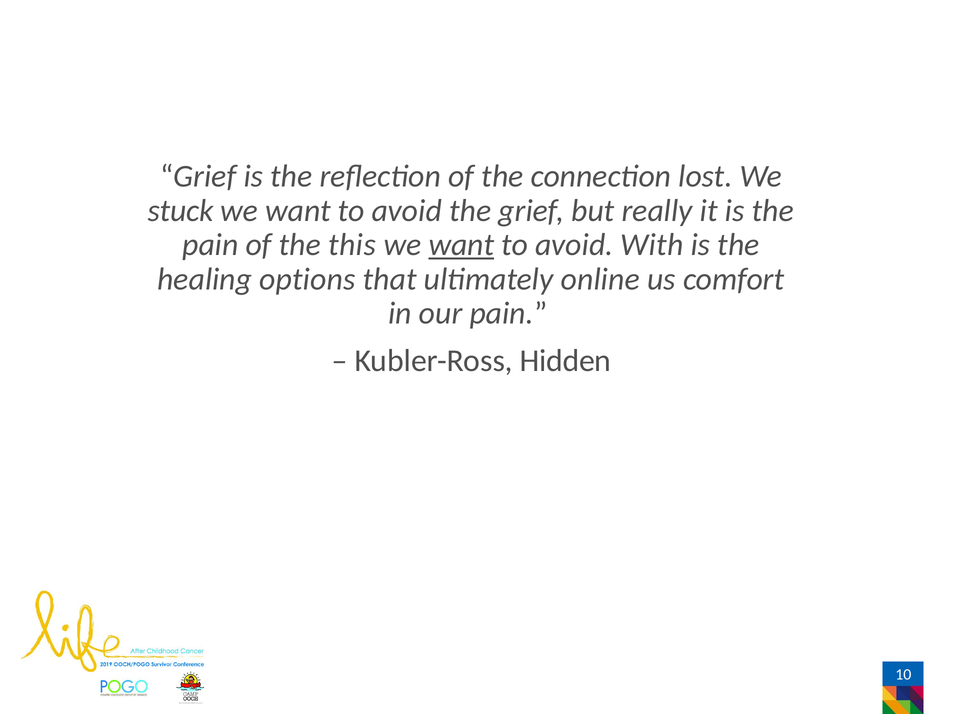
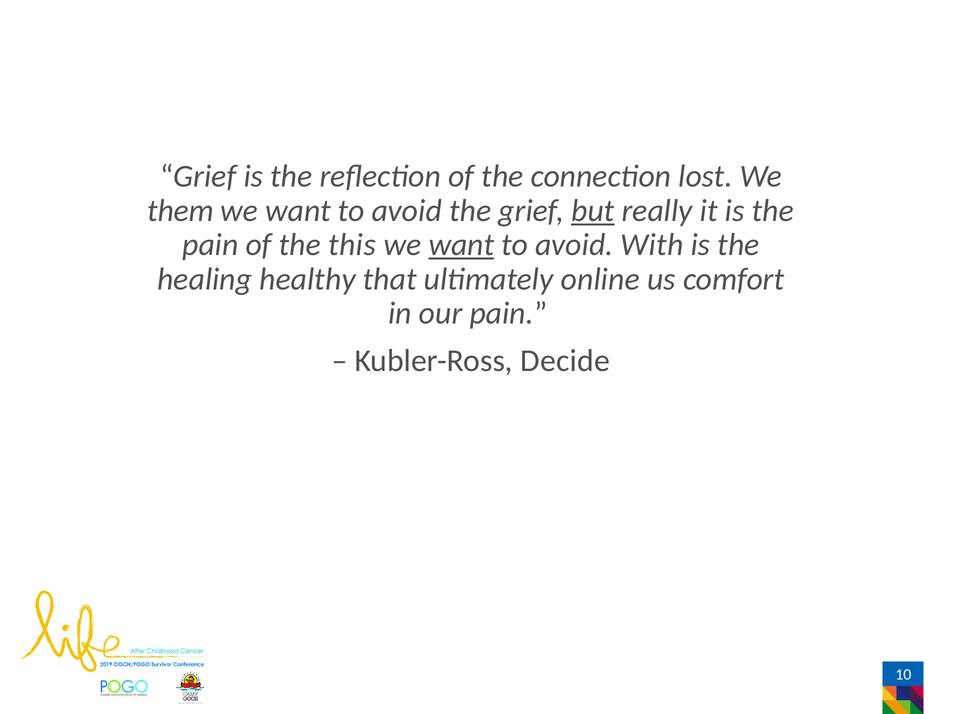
stuck: stuck -> them
but underline: none -> present
options: options -> healthy
Hidden: Hidden -> Decide
